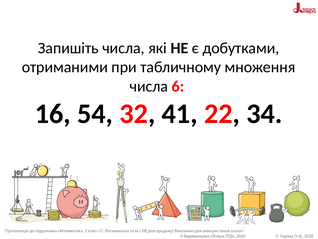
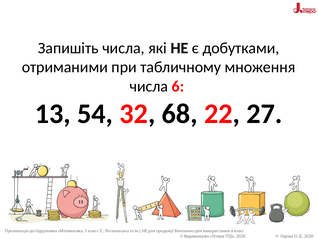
16: 16 -> 13
41: 41 -> 68
34: 34 -> 27
